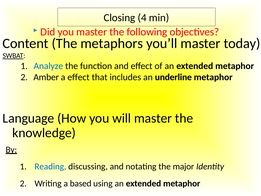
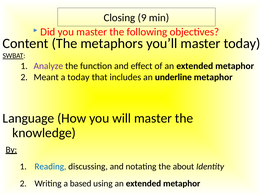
4: 4 -> 9
Analyze colour: blue -> purple
Amber: Amber -> Meant
a effect: effect -> today
major: major -> about
